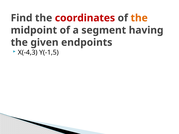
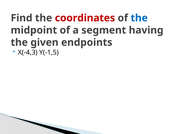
the at (139, 18) colour: orange -> blue
